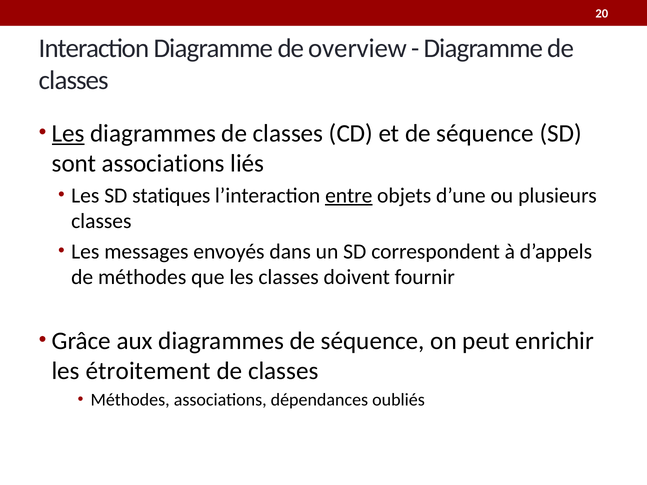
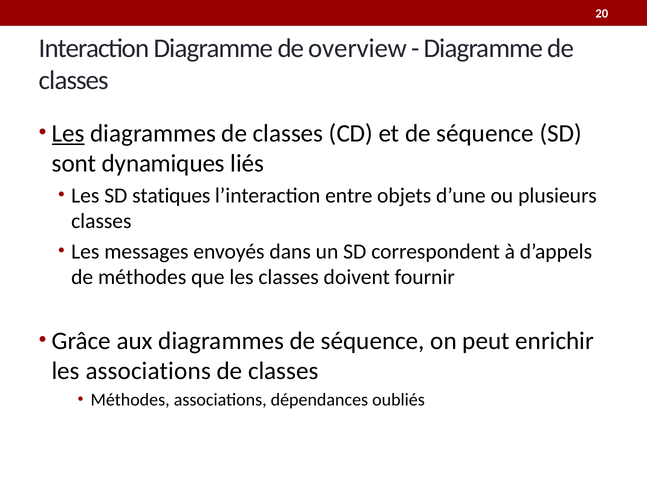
sont associations: associations -> dynamiques
entre underline: present -> none
les étroitement: étroitement -> associations
